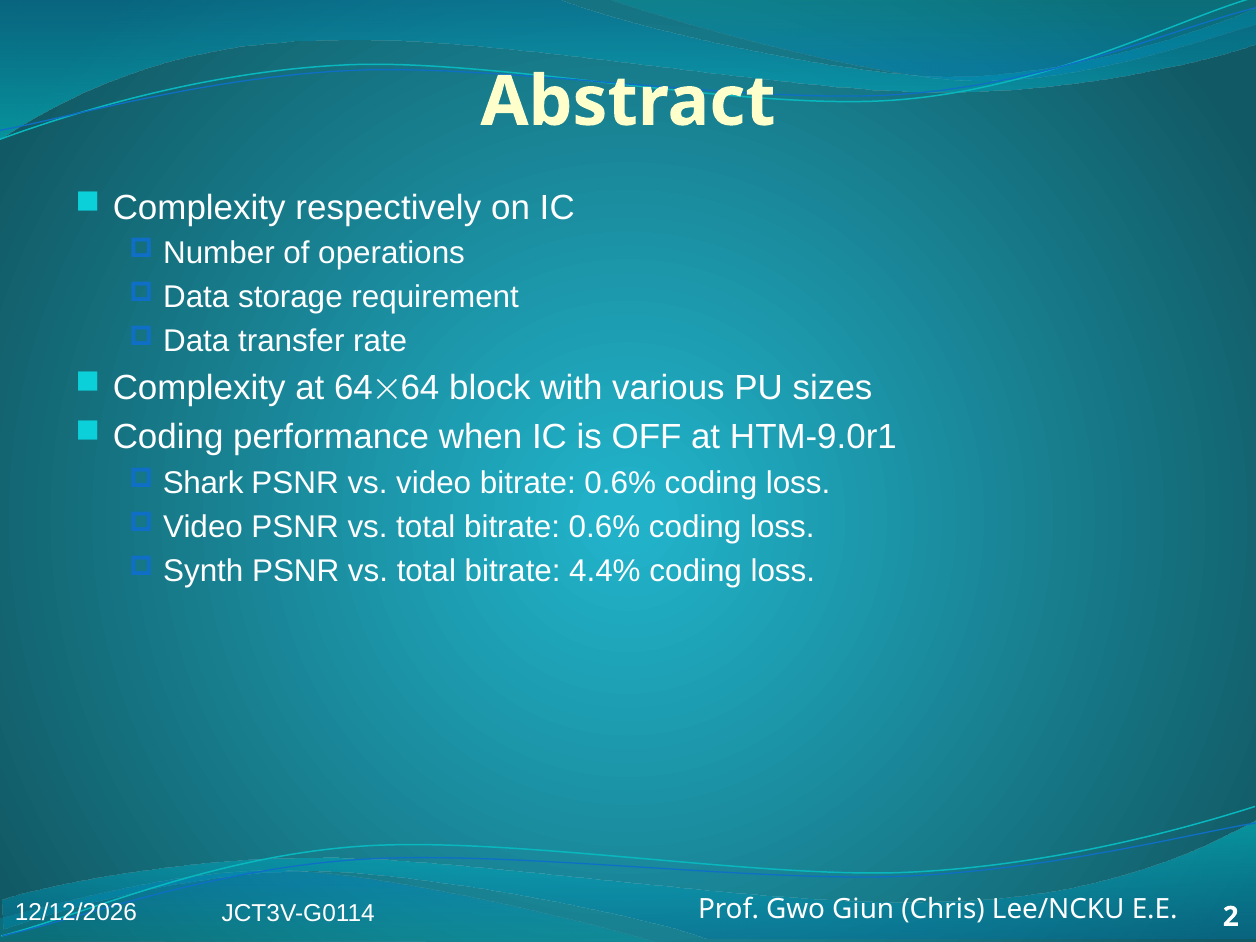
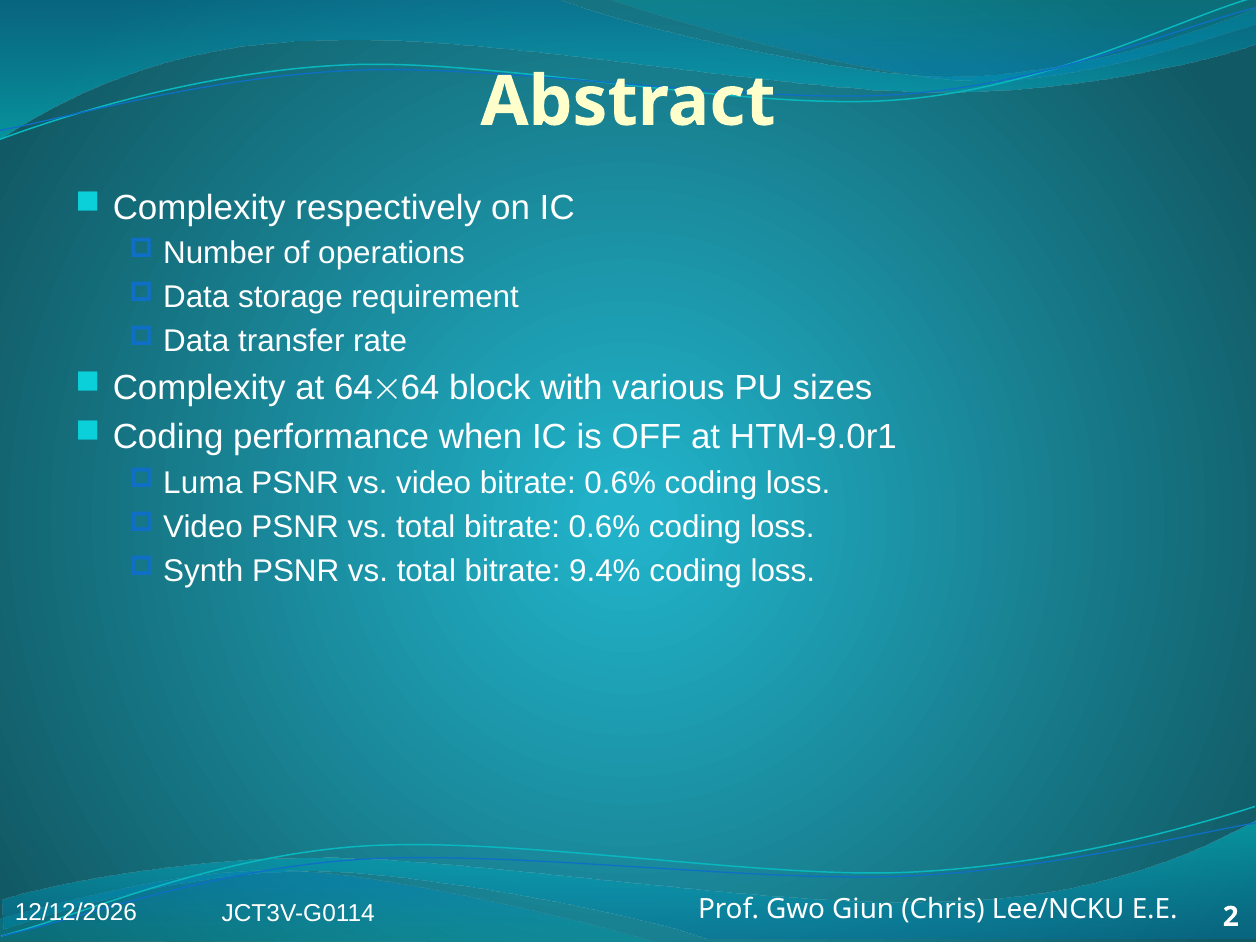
Shark: Shark -> Luma
4.4%: 4.4% -> 9.4%
